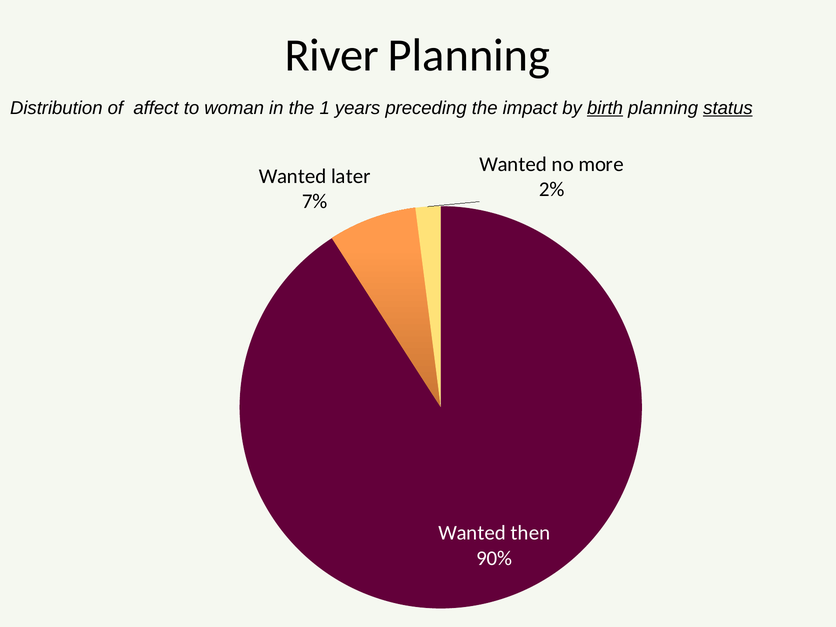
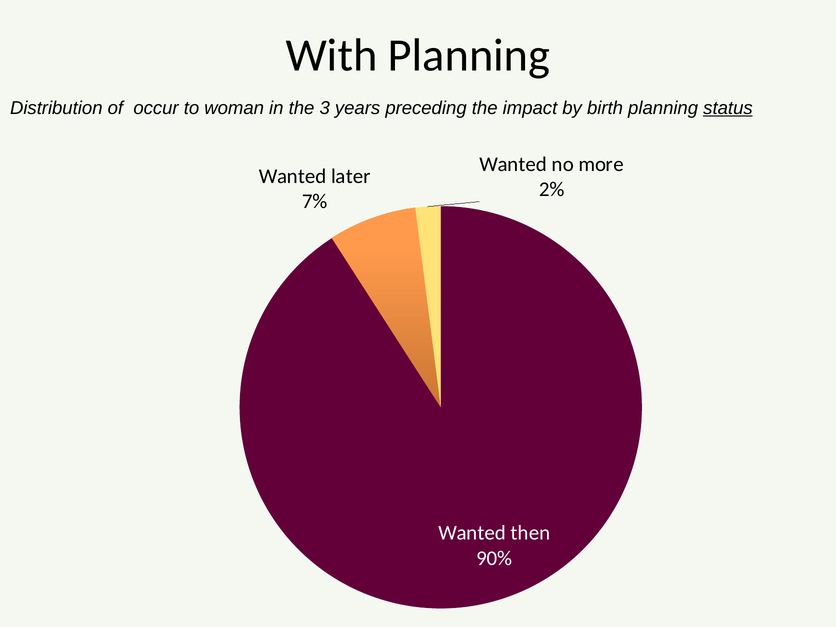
River: River -> With
affect: affect -> occur
1: 1 -> 3
birth underline: present -> none
